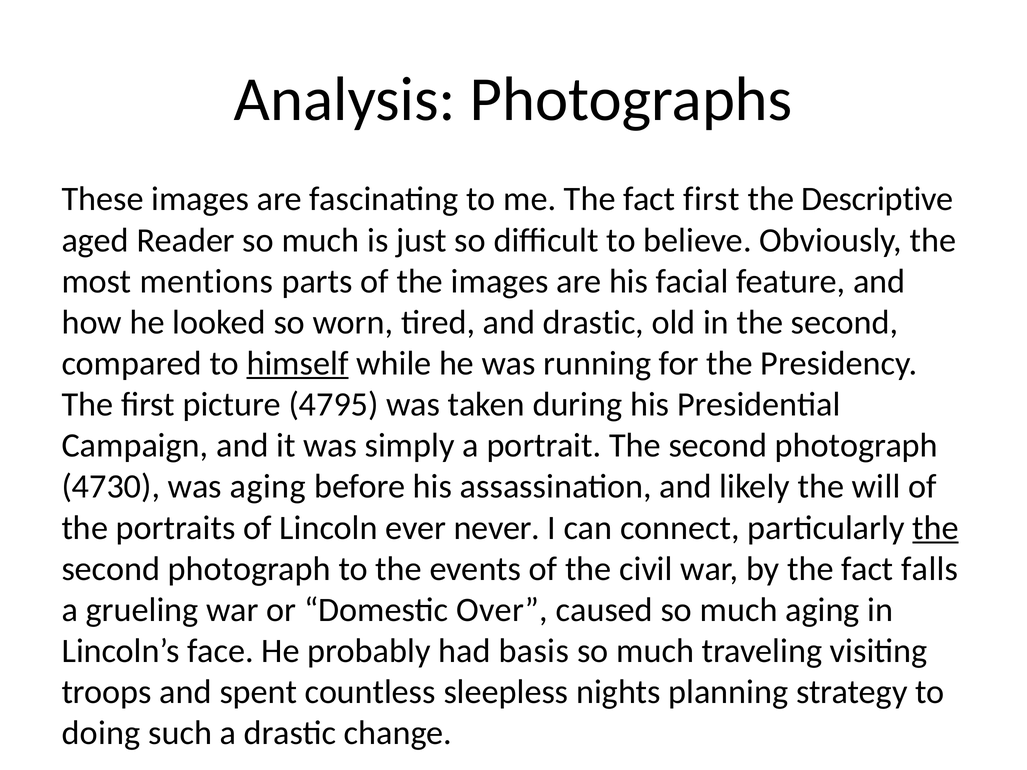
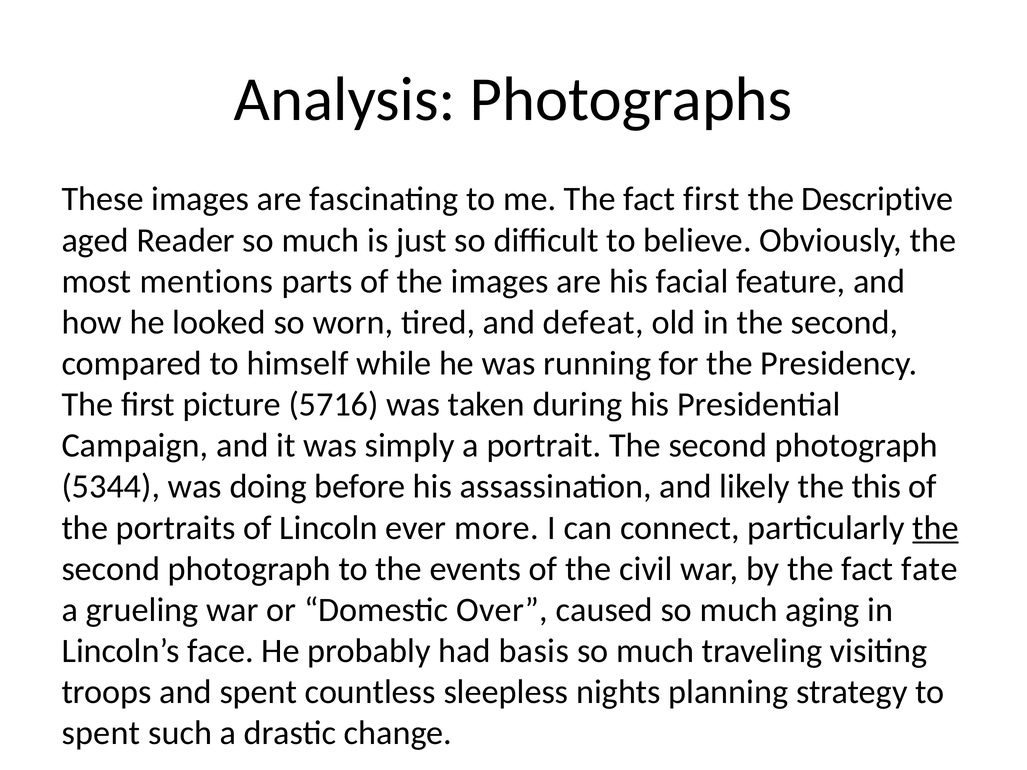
and drastic: drastic -> defeat
himself underline: present -> none
4795: 4795 -> 5716
4730: 4730 -> 5344
was aging: aging -> doing
will: will -> this
never: never -> more
falls: falls -> fate
doing at (101, 733): doing -> spent
